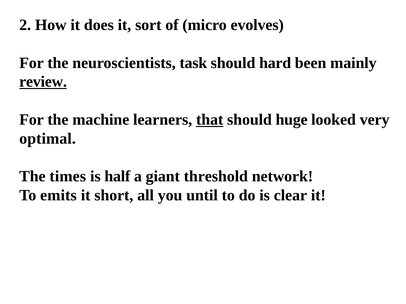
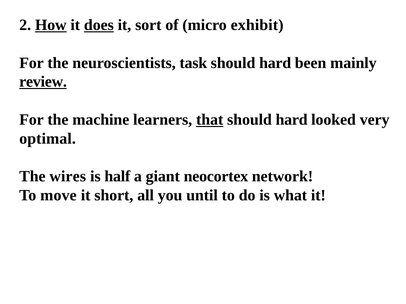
How underline: none -> present
does underline: none -> present
evolves: evolves -> exhibit
huge at (292, 120): huge -> hard
times: times -> wires
threshold: threshold -> neocortex
emits: emits -> move
clear: clear -> what
